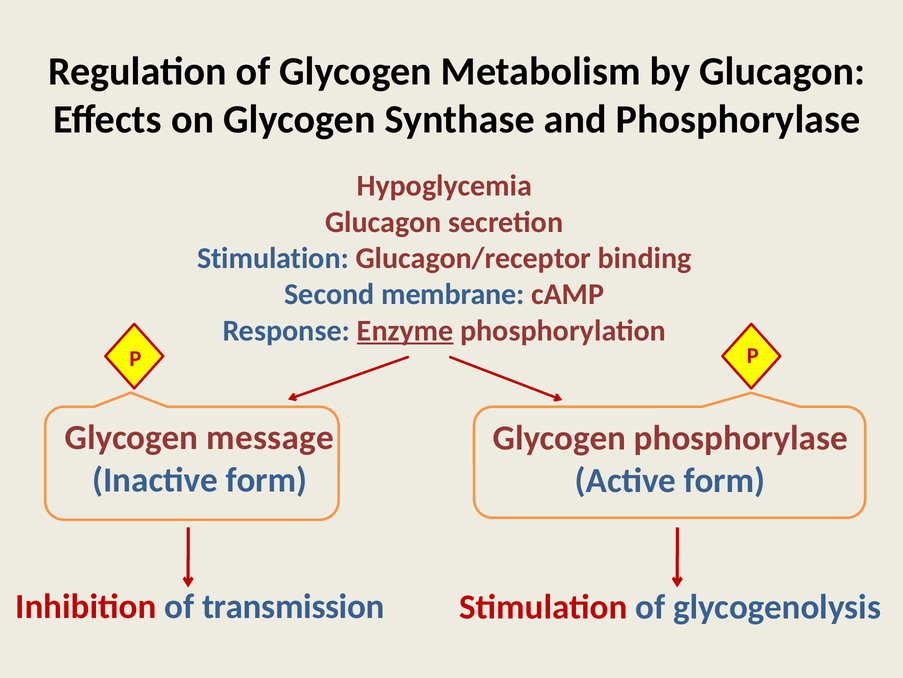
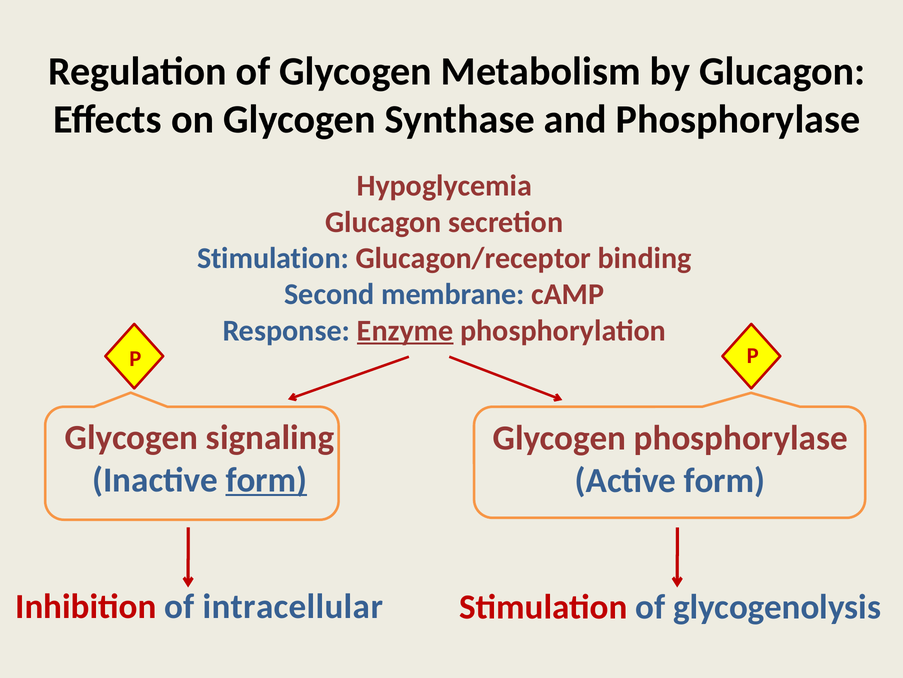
message: message -> signaling
form at (266, 479) underline: none -> present
transmission: transmission -> intracellular
